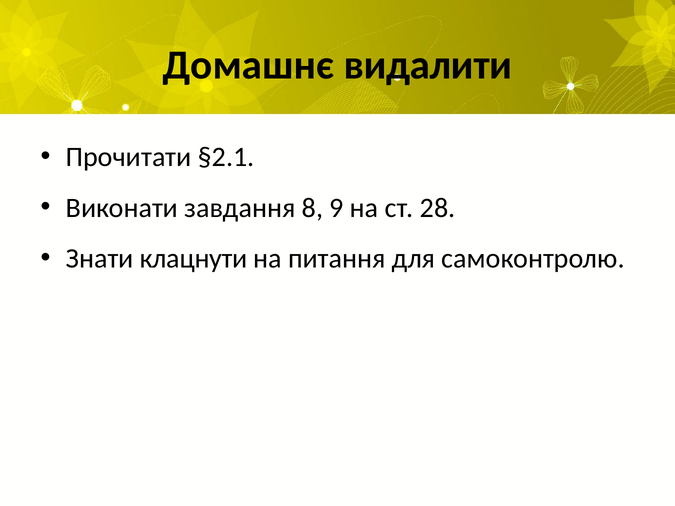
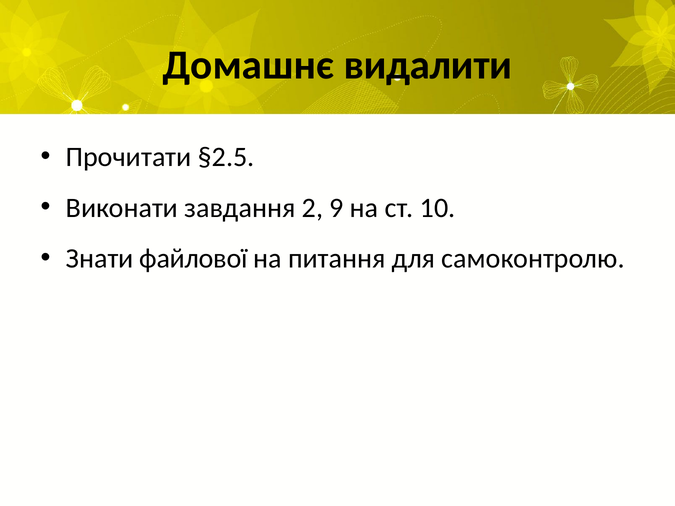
§2.1: §2.1 -> §2.5
8: 8 -> 2
28: 28 -> 10
клацнути: клацнути -> файлової
